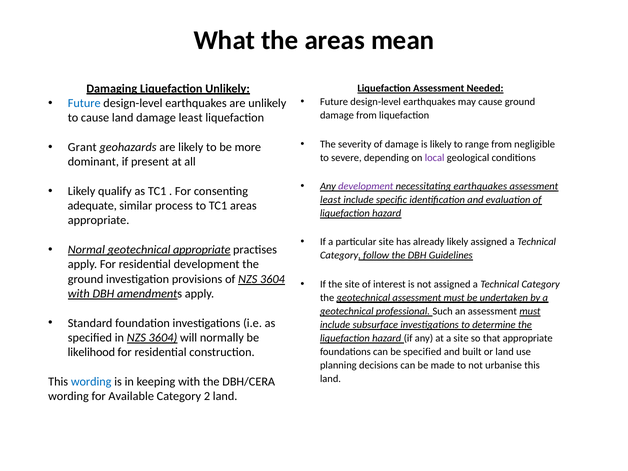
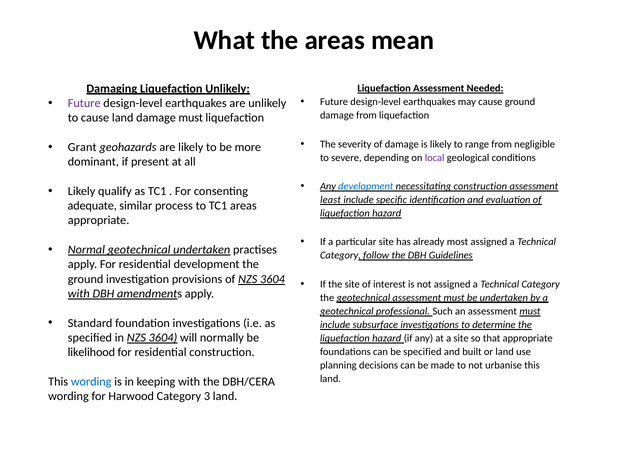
Future at (84, 103) colour: blue -> purple
damage least: least -> must
development at (366, 186) colour: purple -> blue
necessitating earthquakes: earthquakes -> construction
already likely: likely -> most
geotechnical appropriate: appropriate -> undertaken
Available: Available -> Harwood
2: 2 -> 3
